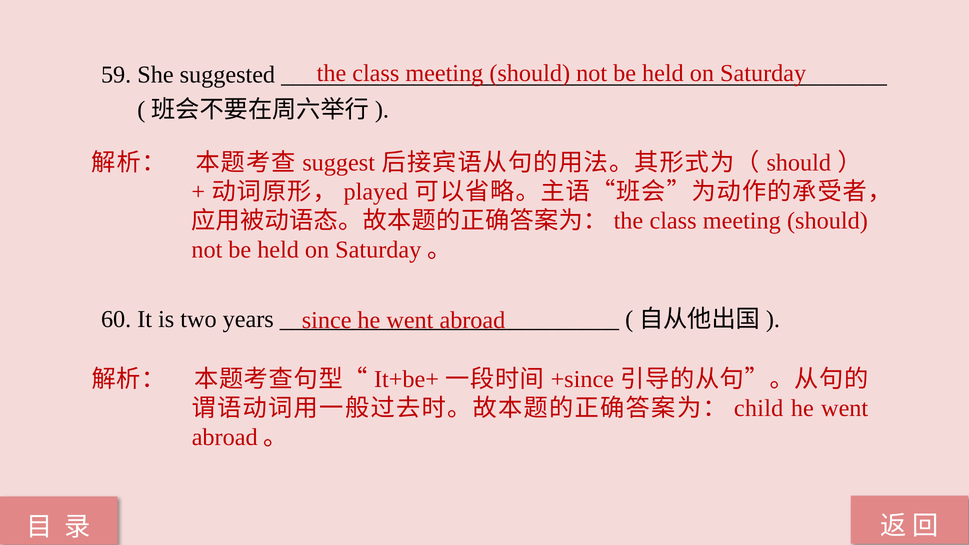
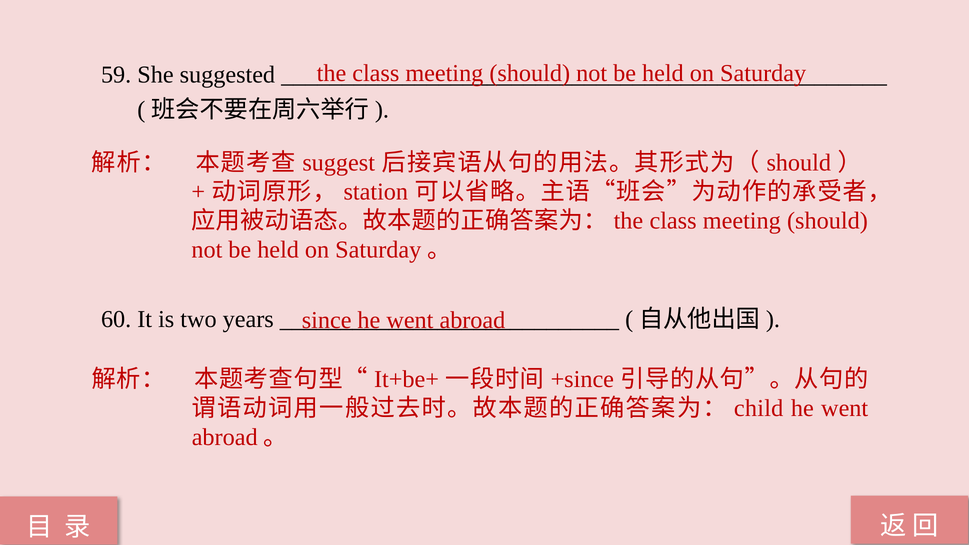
played: played -> station
